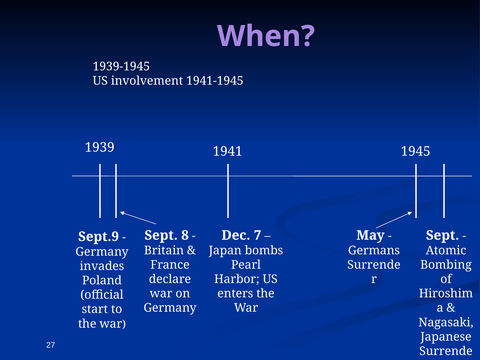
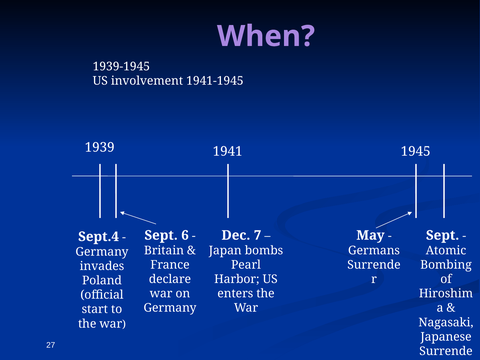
8: 8 -> 6
Sept.9: Sept.9 -> Sept.4
